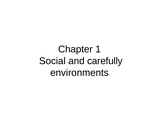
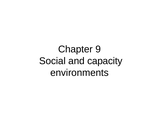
1: 1 -> 9
carefully: carefully -> capacity
